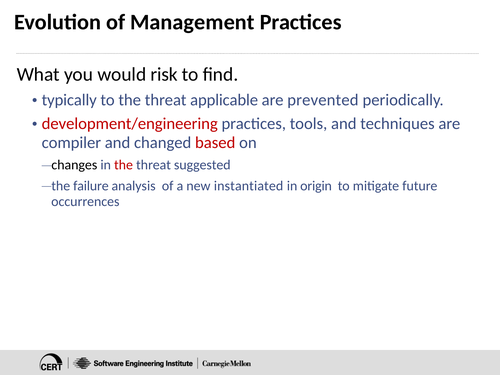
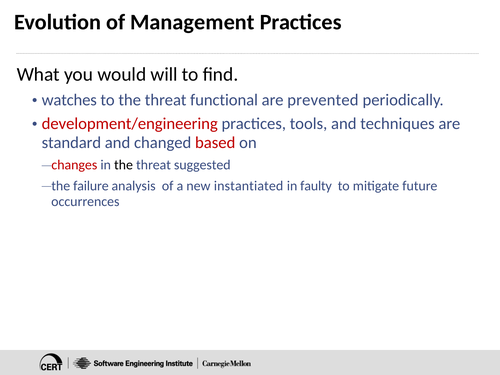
risk: risk -> will
typically: typically -> watches
applicable: applicable -> functional
compiler: compiler -> standard
changes colour: black -> red
the at (124, 165) colour: red -> black
origin: origin -> faulty
